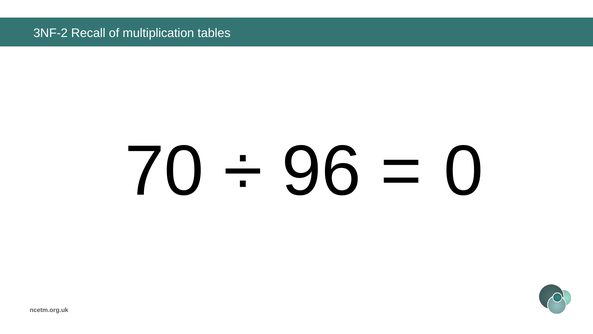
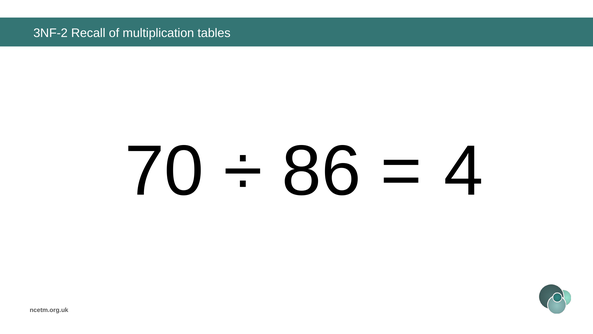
96: 96 -> 86
0: 0 -> 4
